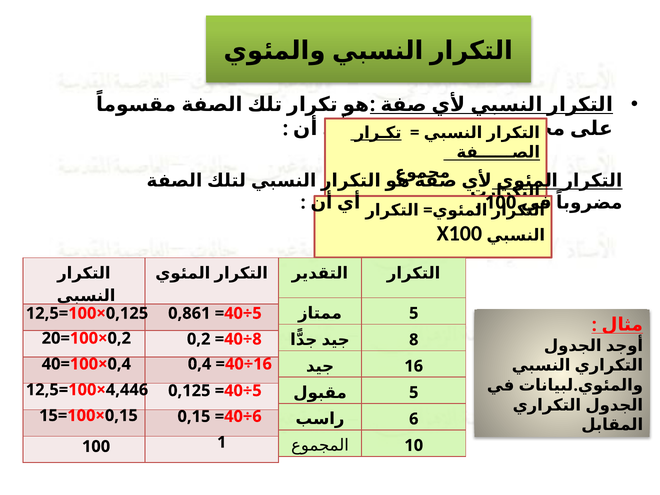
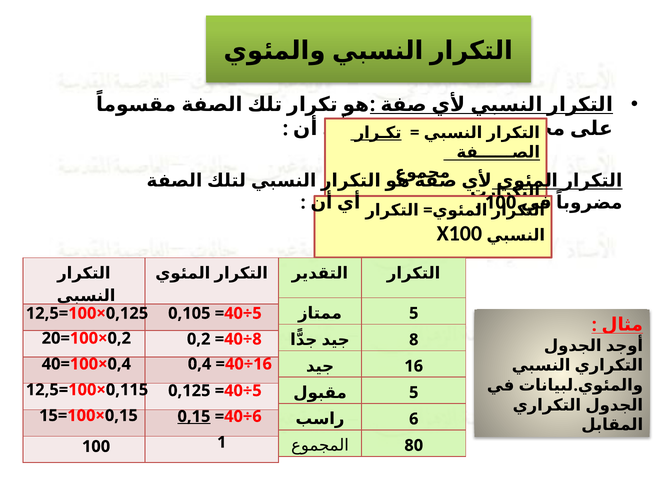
0,861: 0,861 -> 0,105
4,446: 4,446 -> 0,115
0,15 at (194, 416) underline: none -> present
10: 10 -> 80
